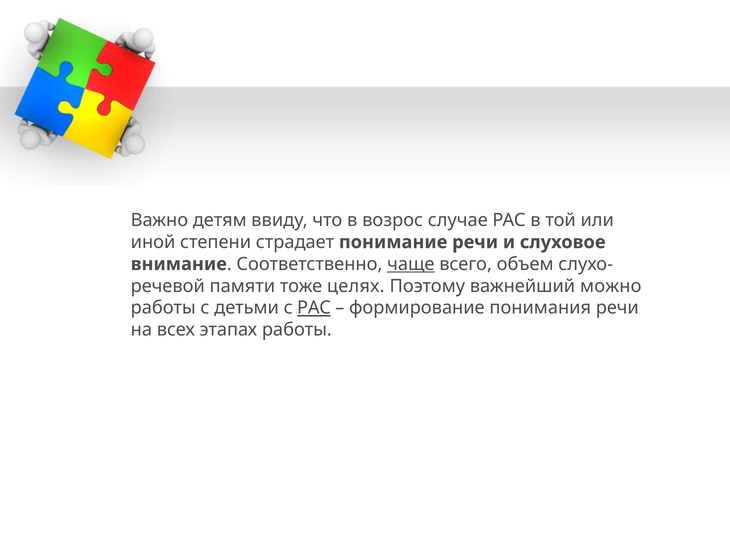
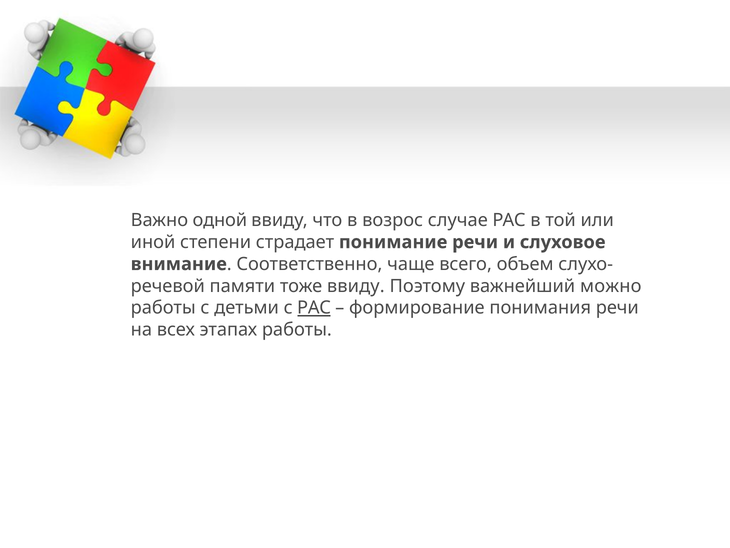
детям: детям -> одной
чаще underline: present -> none
тоже целях: целях -> ввиду
